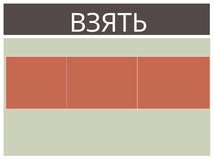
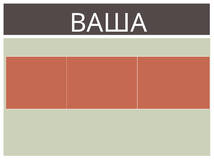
ВЗЯТЬ: ВЗЯТЬ -> ВАША
